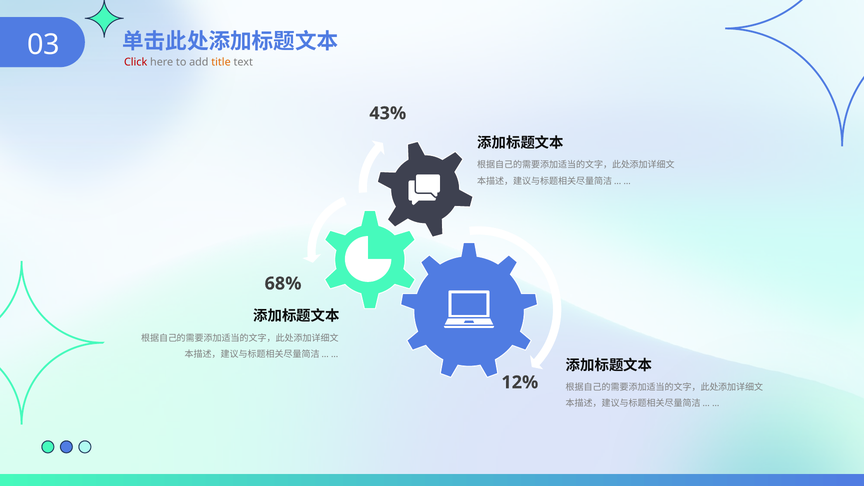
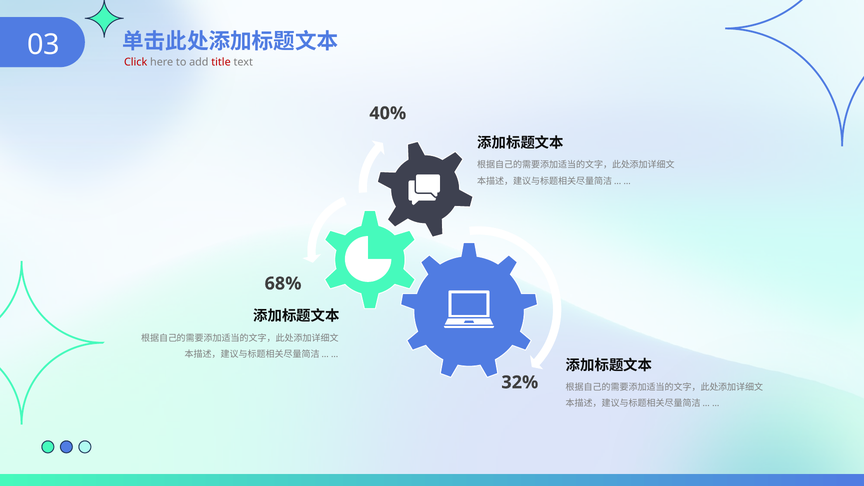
title colour: orange -> red
43%: 43% -> 40%
12%: 12% -> 32%
